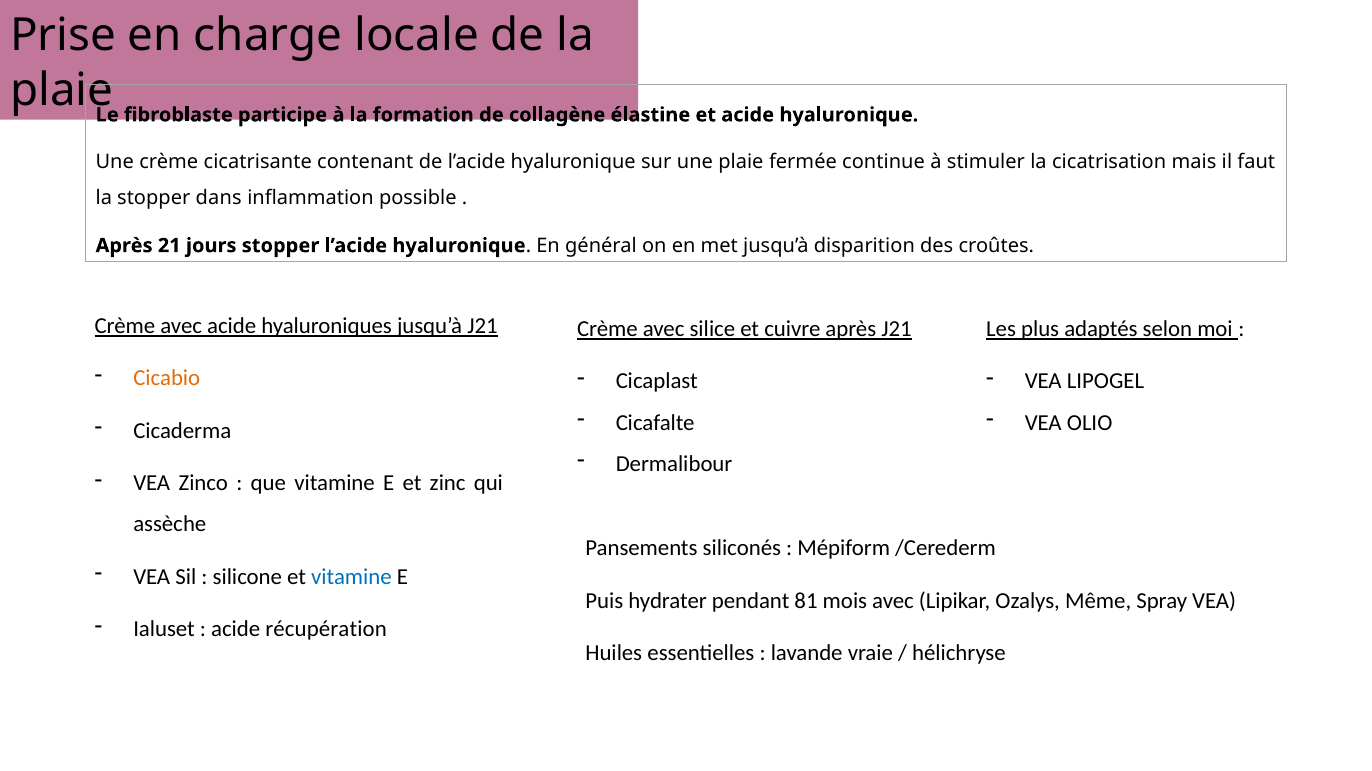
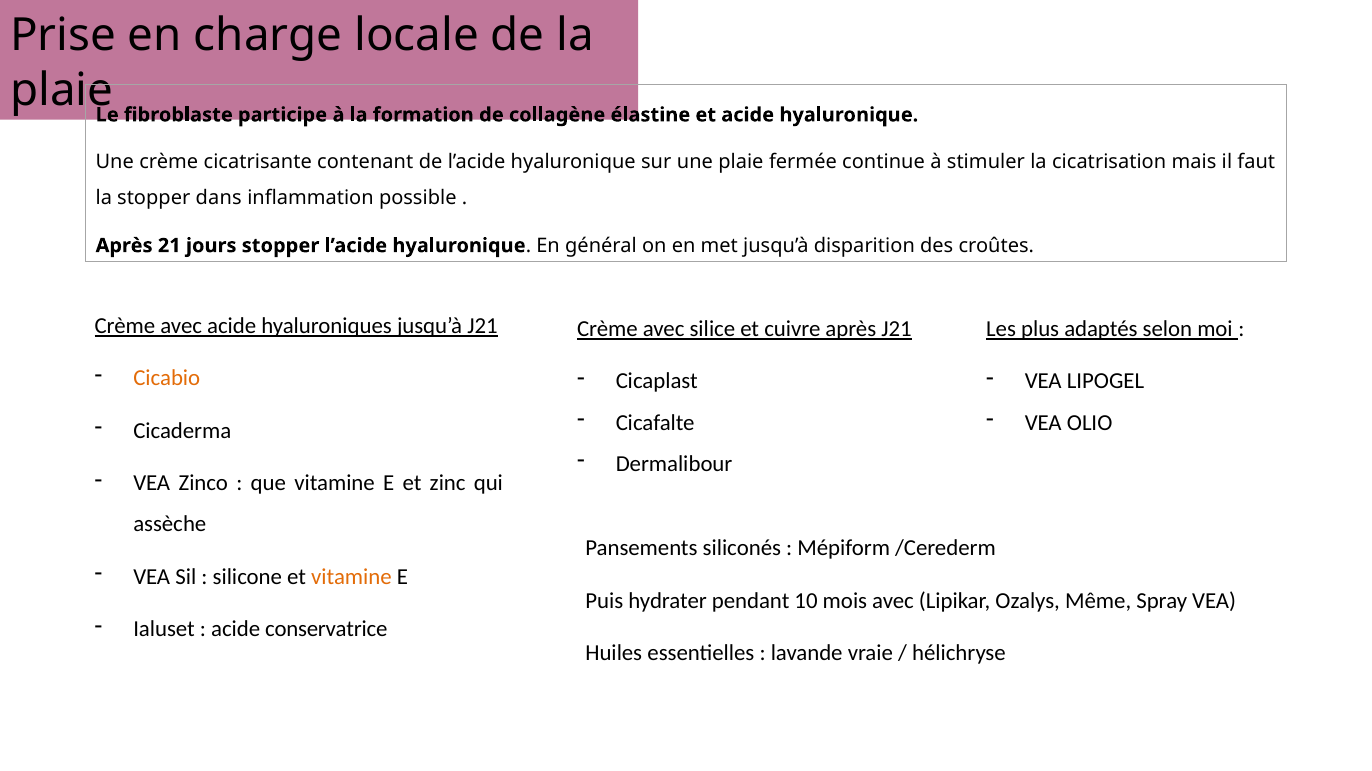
vitamine at (351, 577) colour: blue -> orange
81: 81 -> 10
récupération: récupération -> conservatrice
